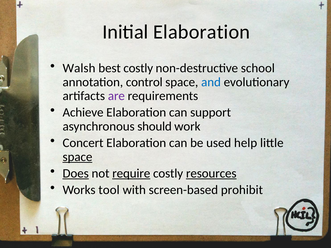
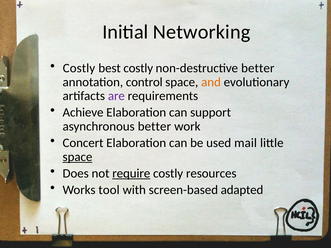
Initial Elaboration: Elaboration -> Networking
Walsh at (79, 68): Walsh -> Costly
non-destructive school: school -> better
and colour: blue -> orange
asynchronous should: should -> better
help: help -> mail
Does underline: present -> none
resources underline: present -> none
prohibit: prohibit -> adapted
